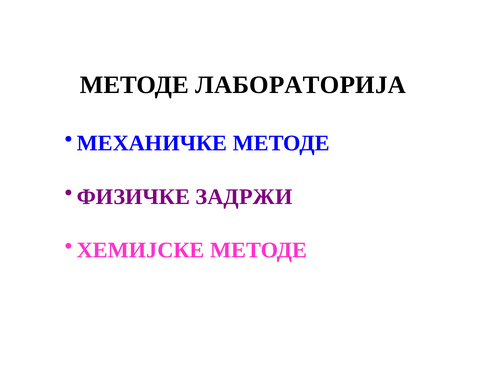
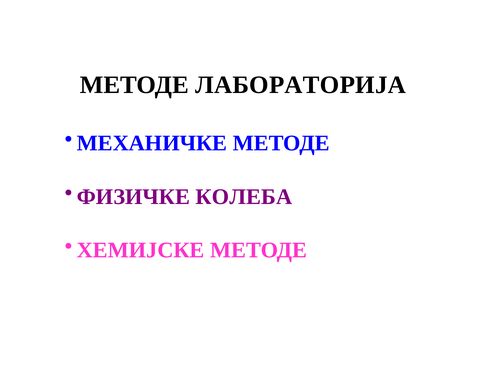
ЗАДРЖИ: ЗАДРЖИ -> КОЛЕБА
